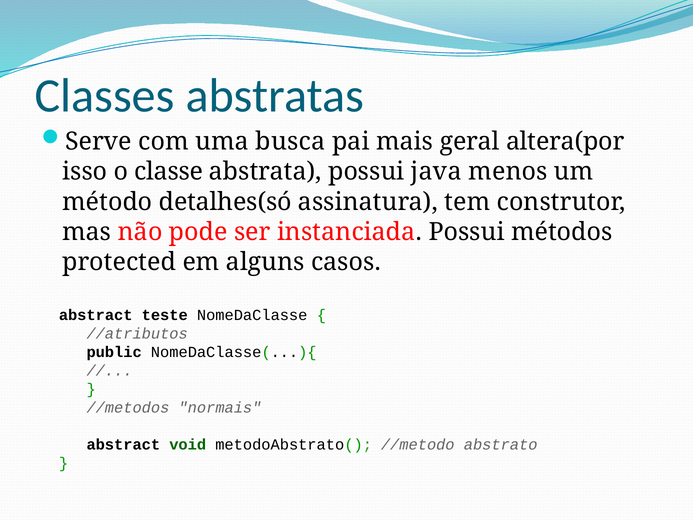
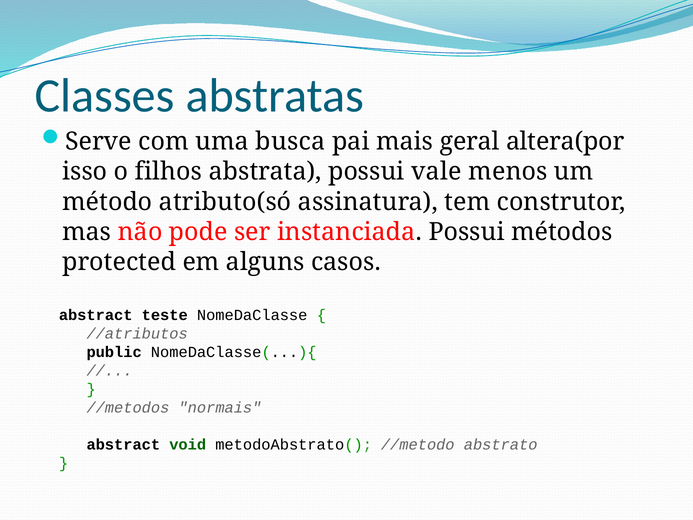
classe: classe -> filhos
java: java -> vale
detalhes(só: detalhes(só -> atributo(só
